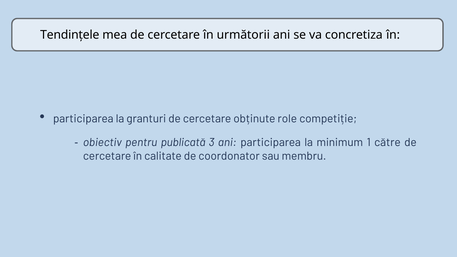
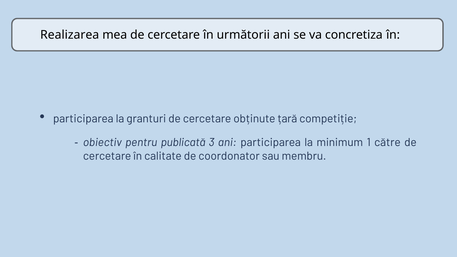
Tendințele: Tendințele -> Realizarea
role: role -> țară
